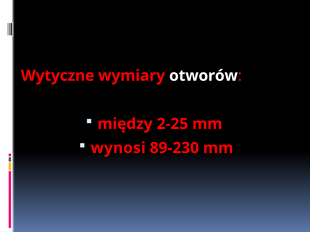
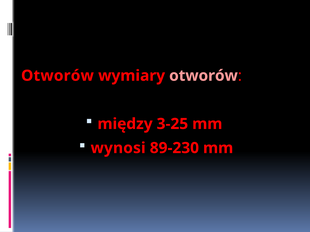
Wytyczne at (58, 76): Wytyczne -> Otworów
otworów at (203, 76) colour: white -> pink
2-25: 2-25 -> 3-25
